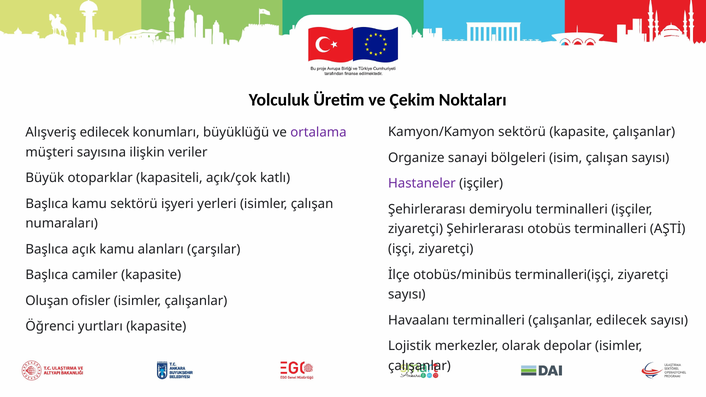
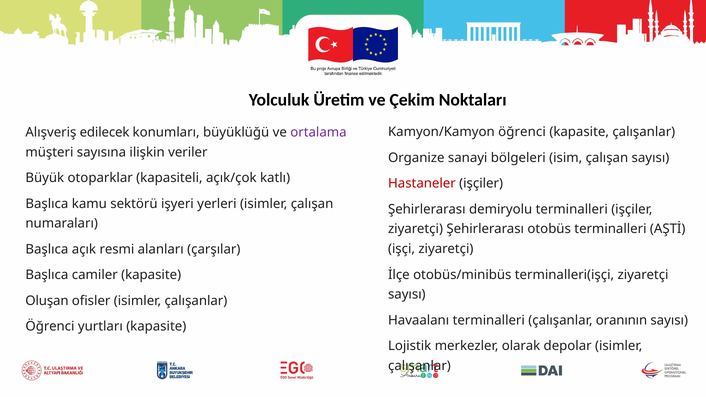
Kamyon/Kamyon sektörü: sektörü -> öğrenci
Hastaneler colour: purple -> red
açık kamu: kamu -> resmi
çalışanlar edilecek: edilecek -> oranının
